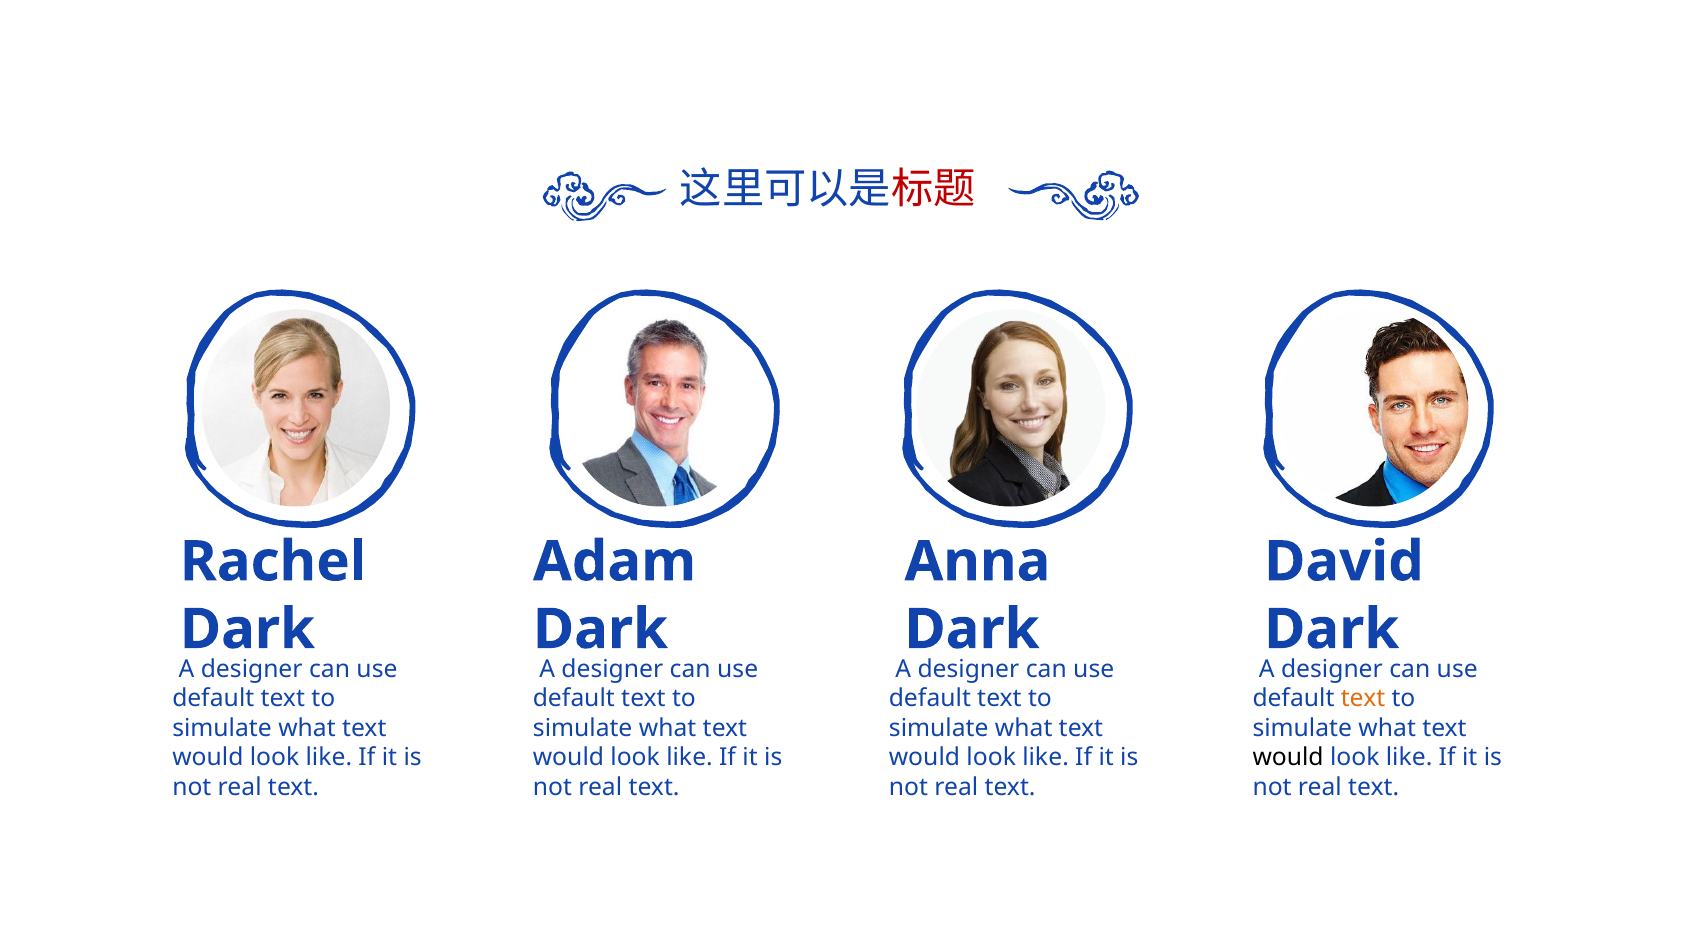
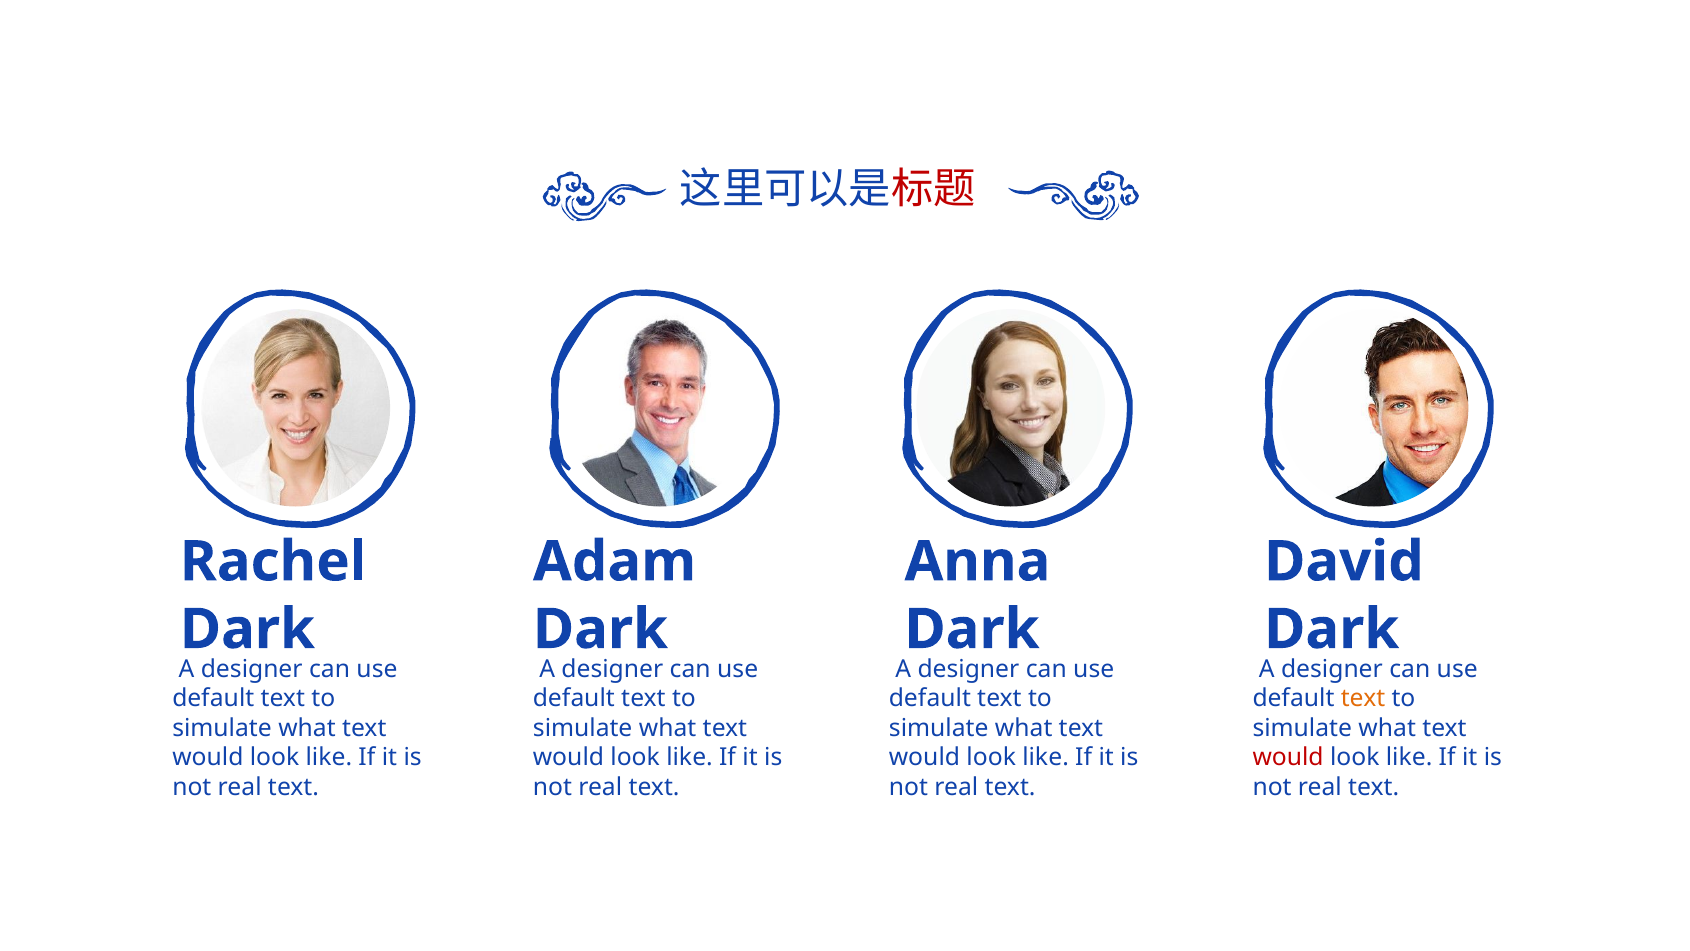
would at (1288, 757) colour: black -> red
